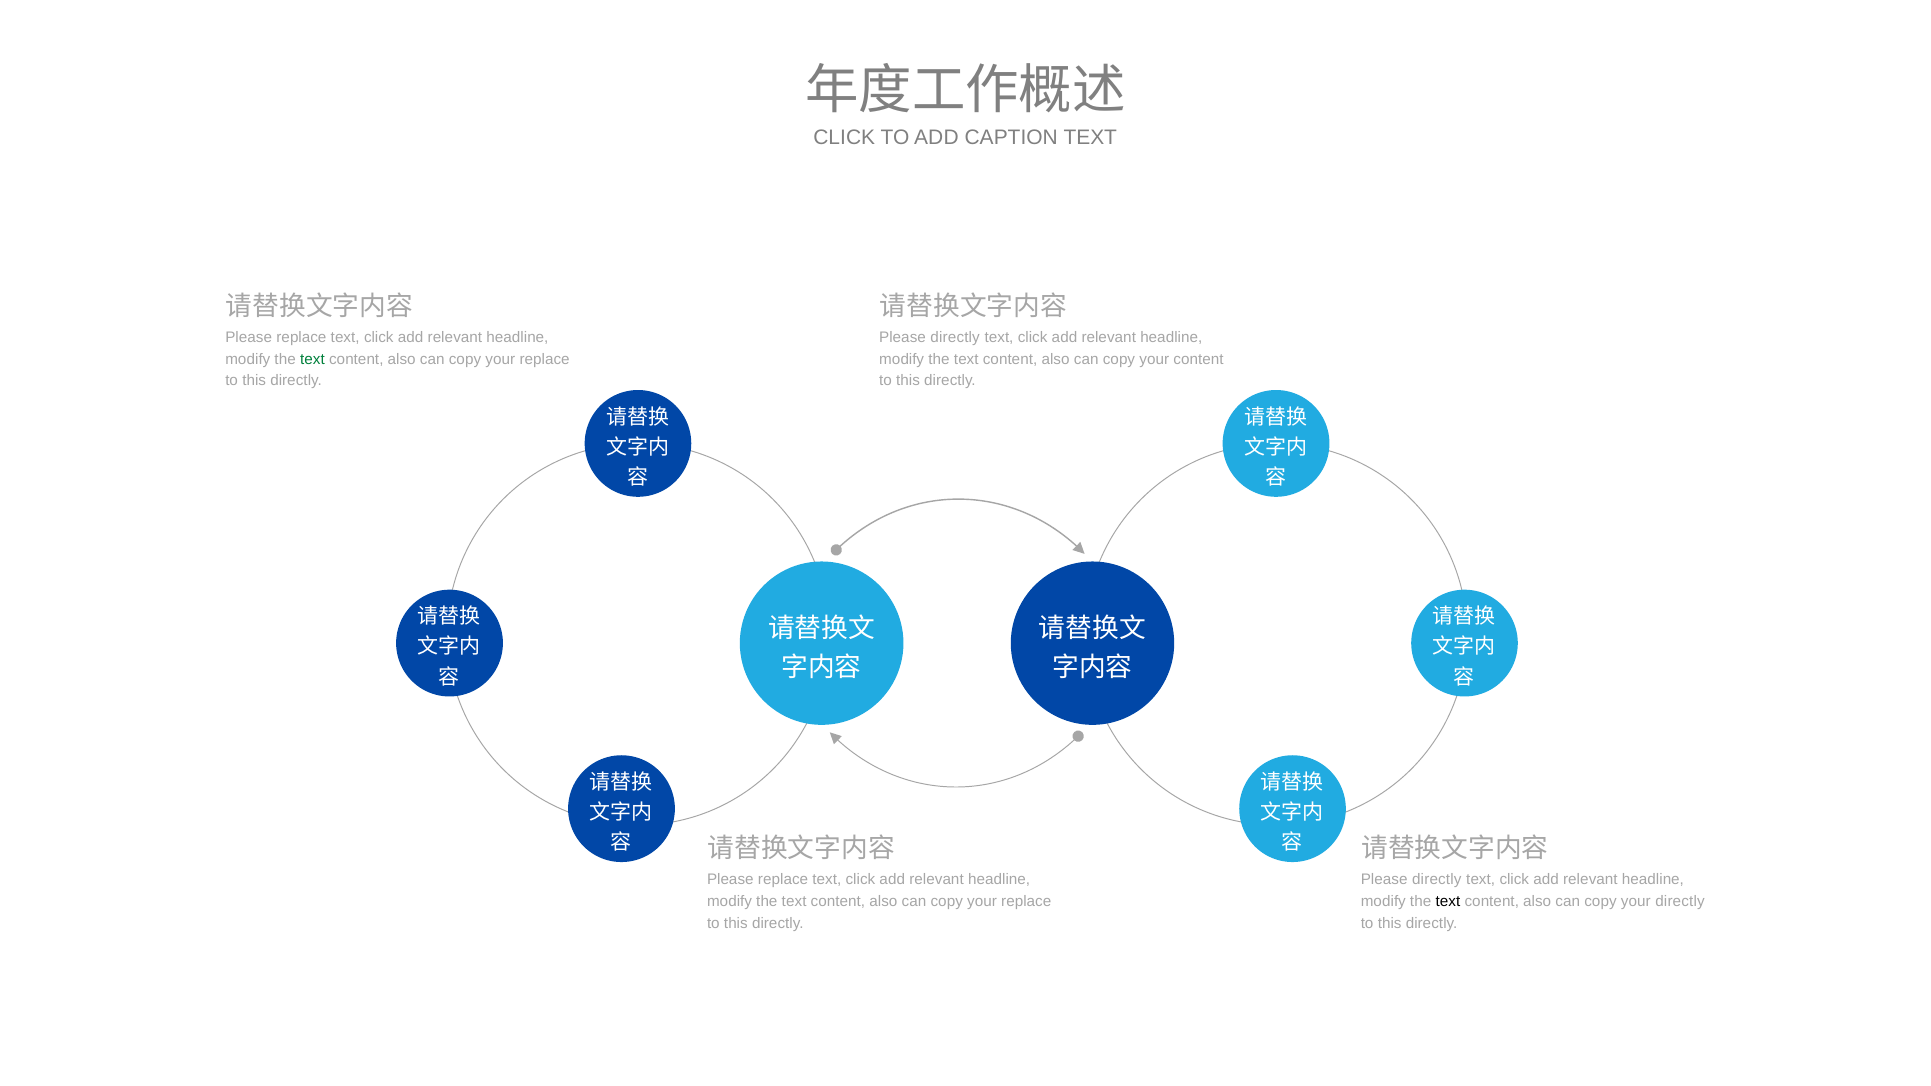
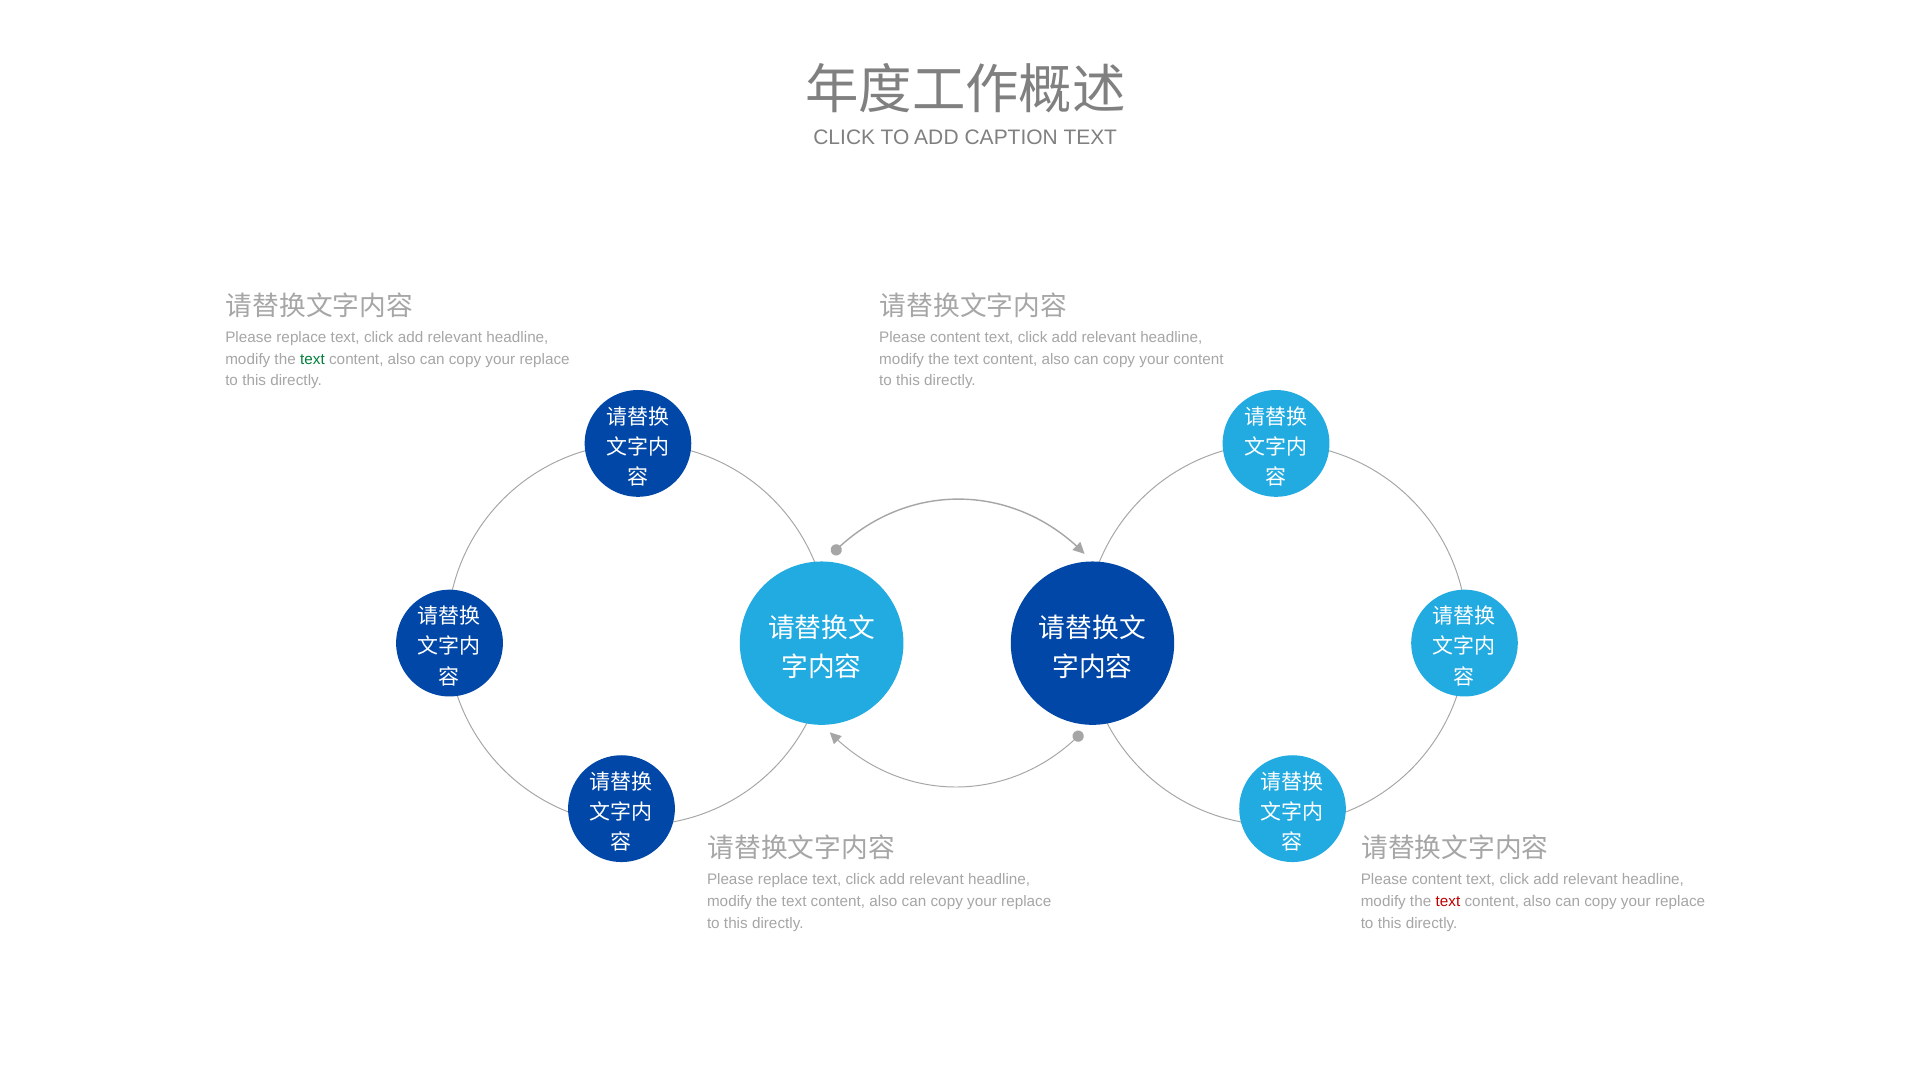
directly at (955, 337): directly -> content
directly at (1437, 880): directly -> content
text at (1448, 902) colour: black -> red
directly at (1680, 902): directly -> replace
